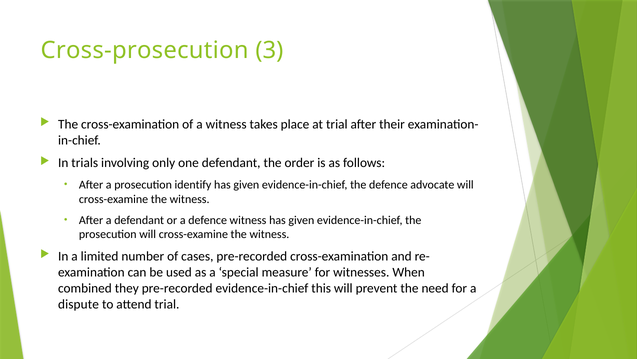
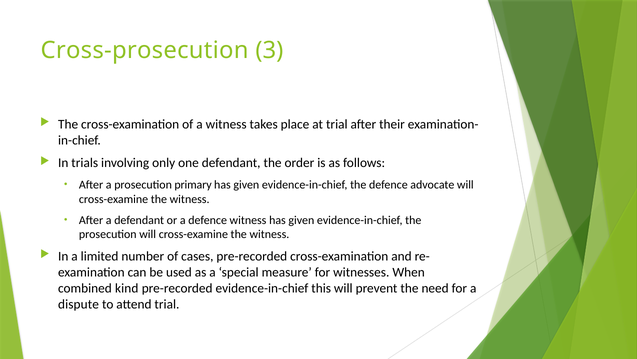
identify: identify -> primary
they: they -> kind
